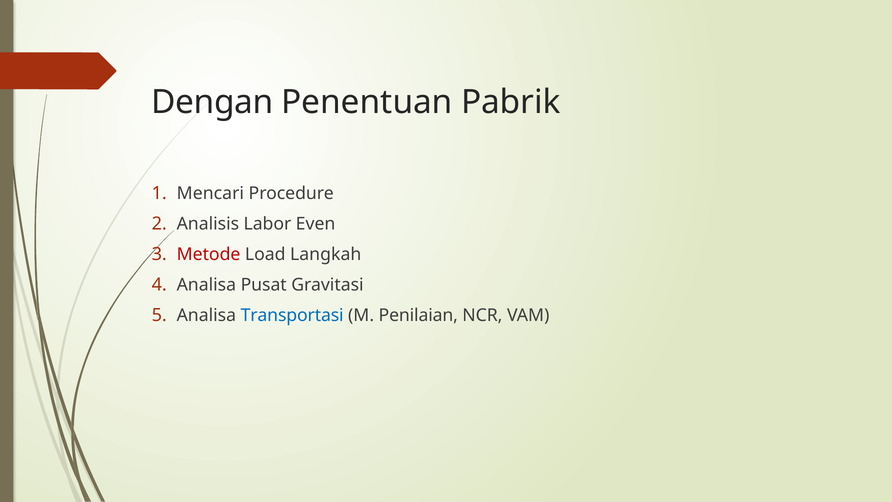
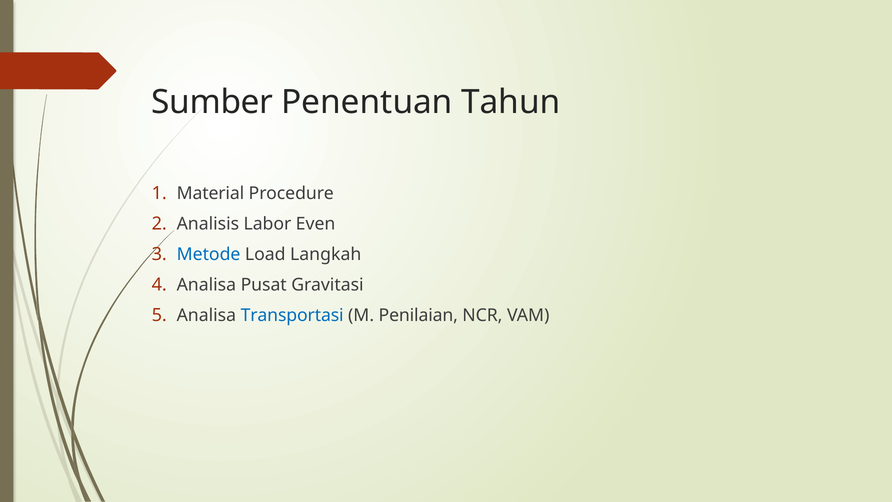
Dengan: Dengan -> Sumber
Pabrik: Pabrik -> Tahun
Mencari: Mencari -> Material
Metode colour: red -> blue
